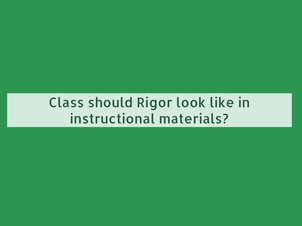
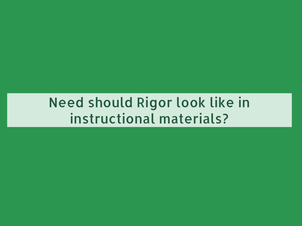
Class: Class -> Need
